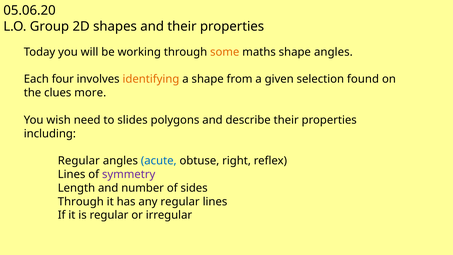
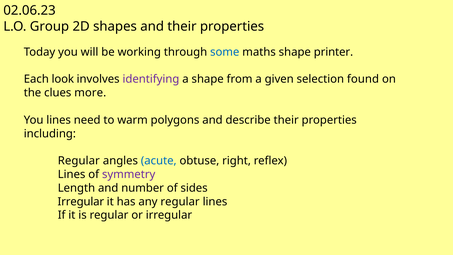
05.06.20: 05.06.20 -> 02.06.23
some colour: orange -> blue
shape angles: angles -> printer
four: four -> look
identifying colour: orange -> purple
You wish: wish -> lines
slides: slides -> warm
Through at (81, 202): Through -> Irregular
